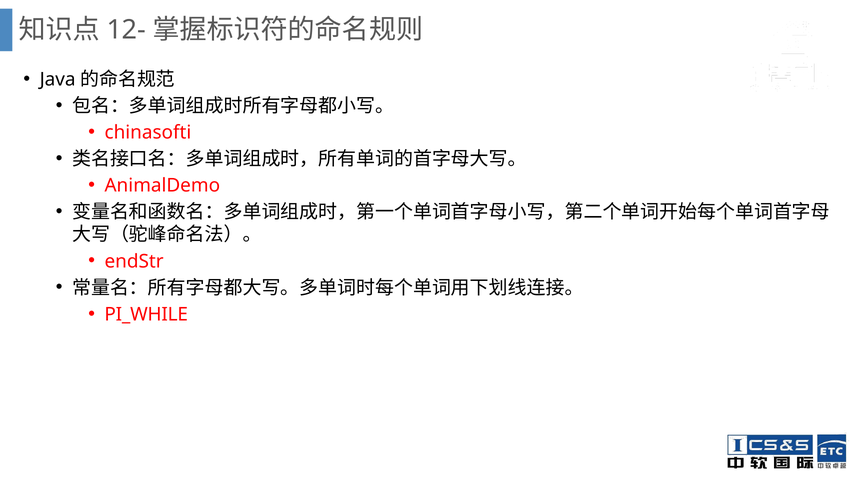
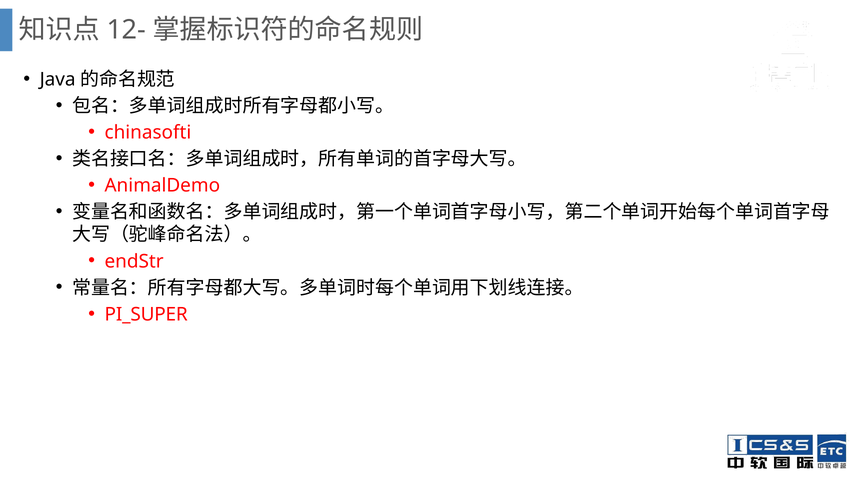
PI_WHILE: PI_WHILE -> PI_SUPER
